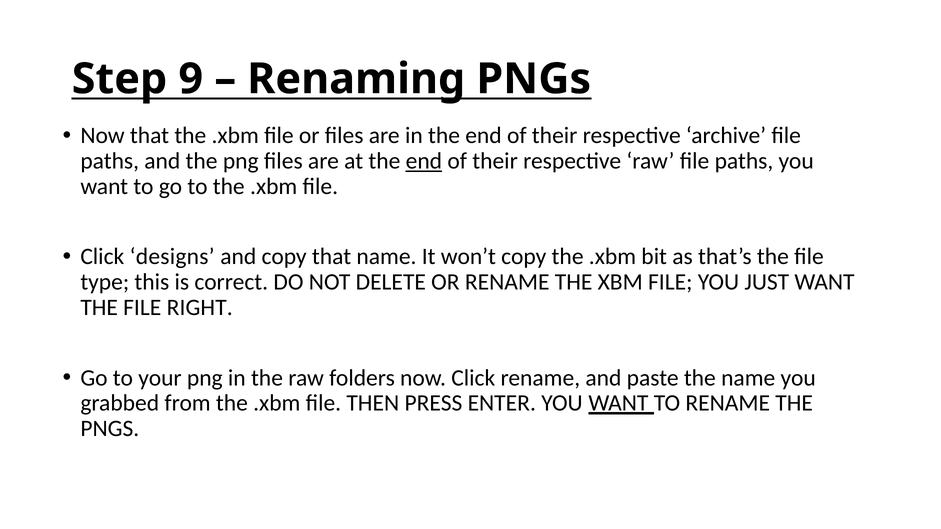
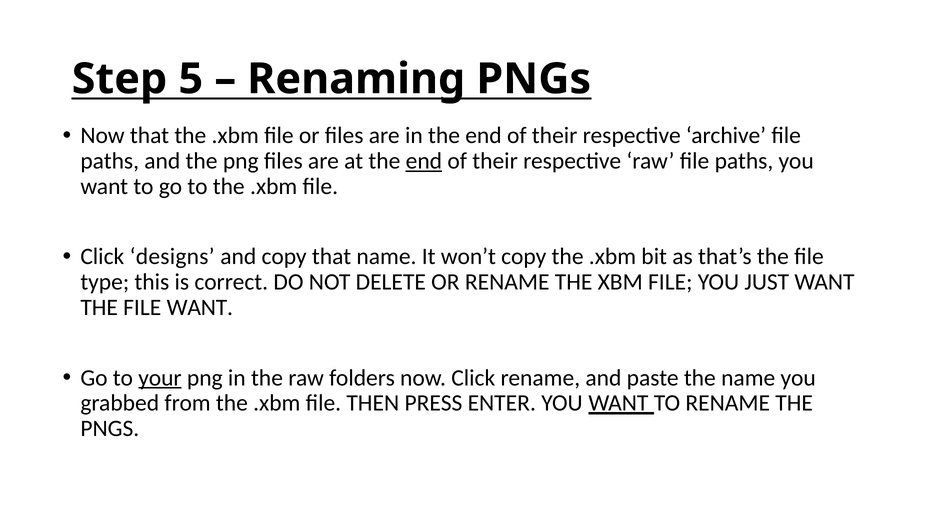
9: 9 -> 5
FILE RIGHT: RIGHT -> WANT
your underline: none -> present
